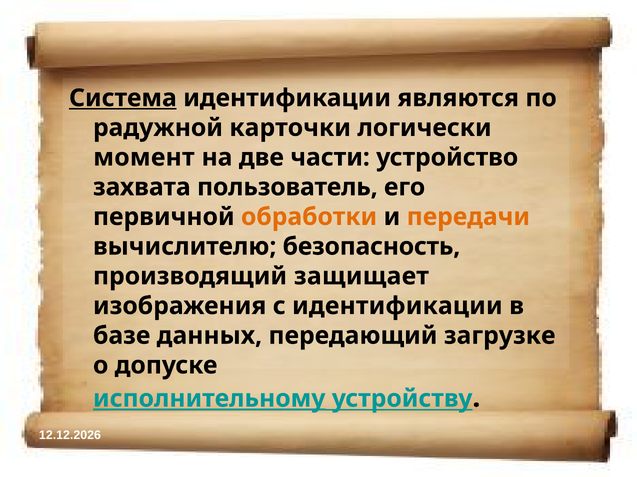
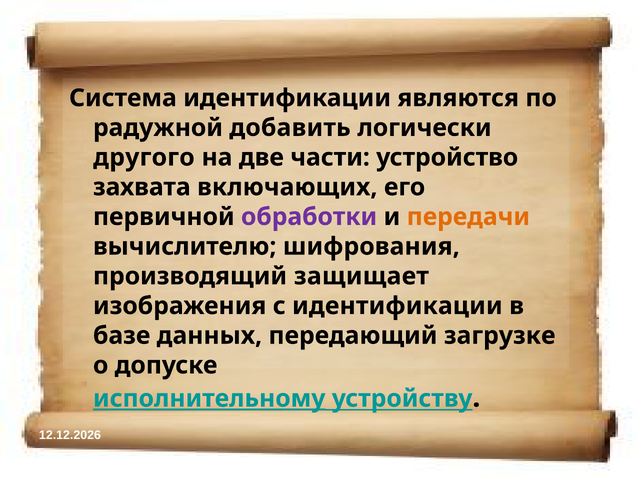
Система underline: present -> none
карточки: карточки -> добавить
момент: момент -> другого
пользователь: пользователь -> включающих
обработки colour: orange -> purple
безопасность: безопасность -> шифрования
